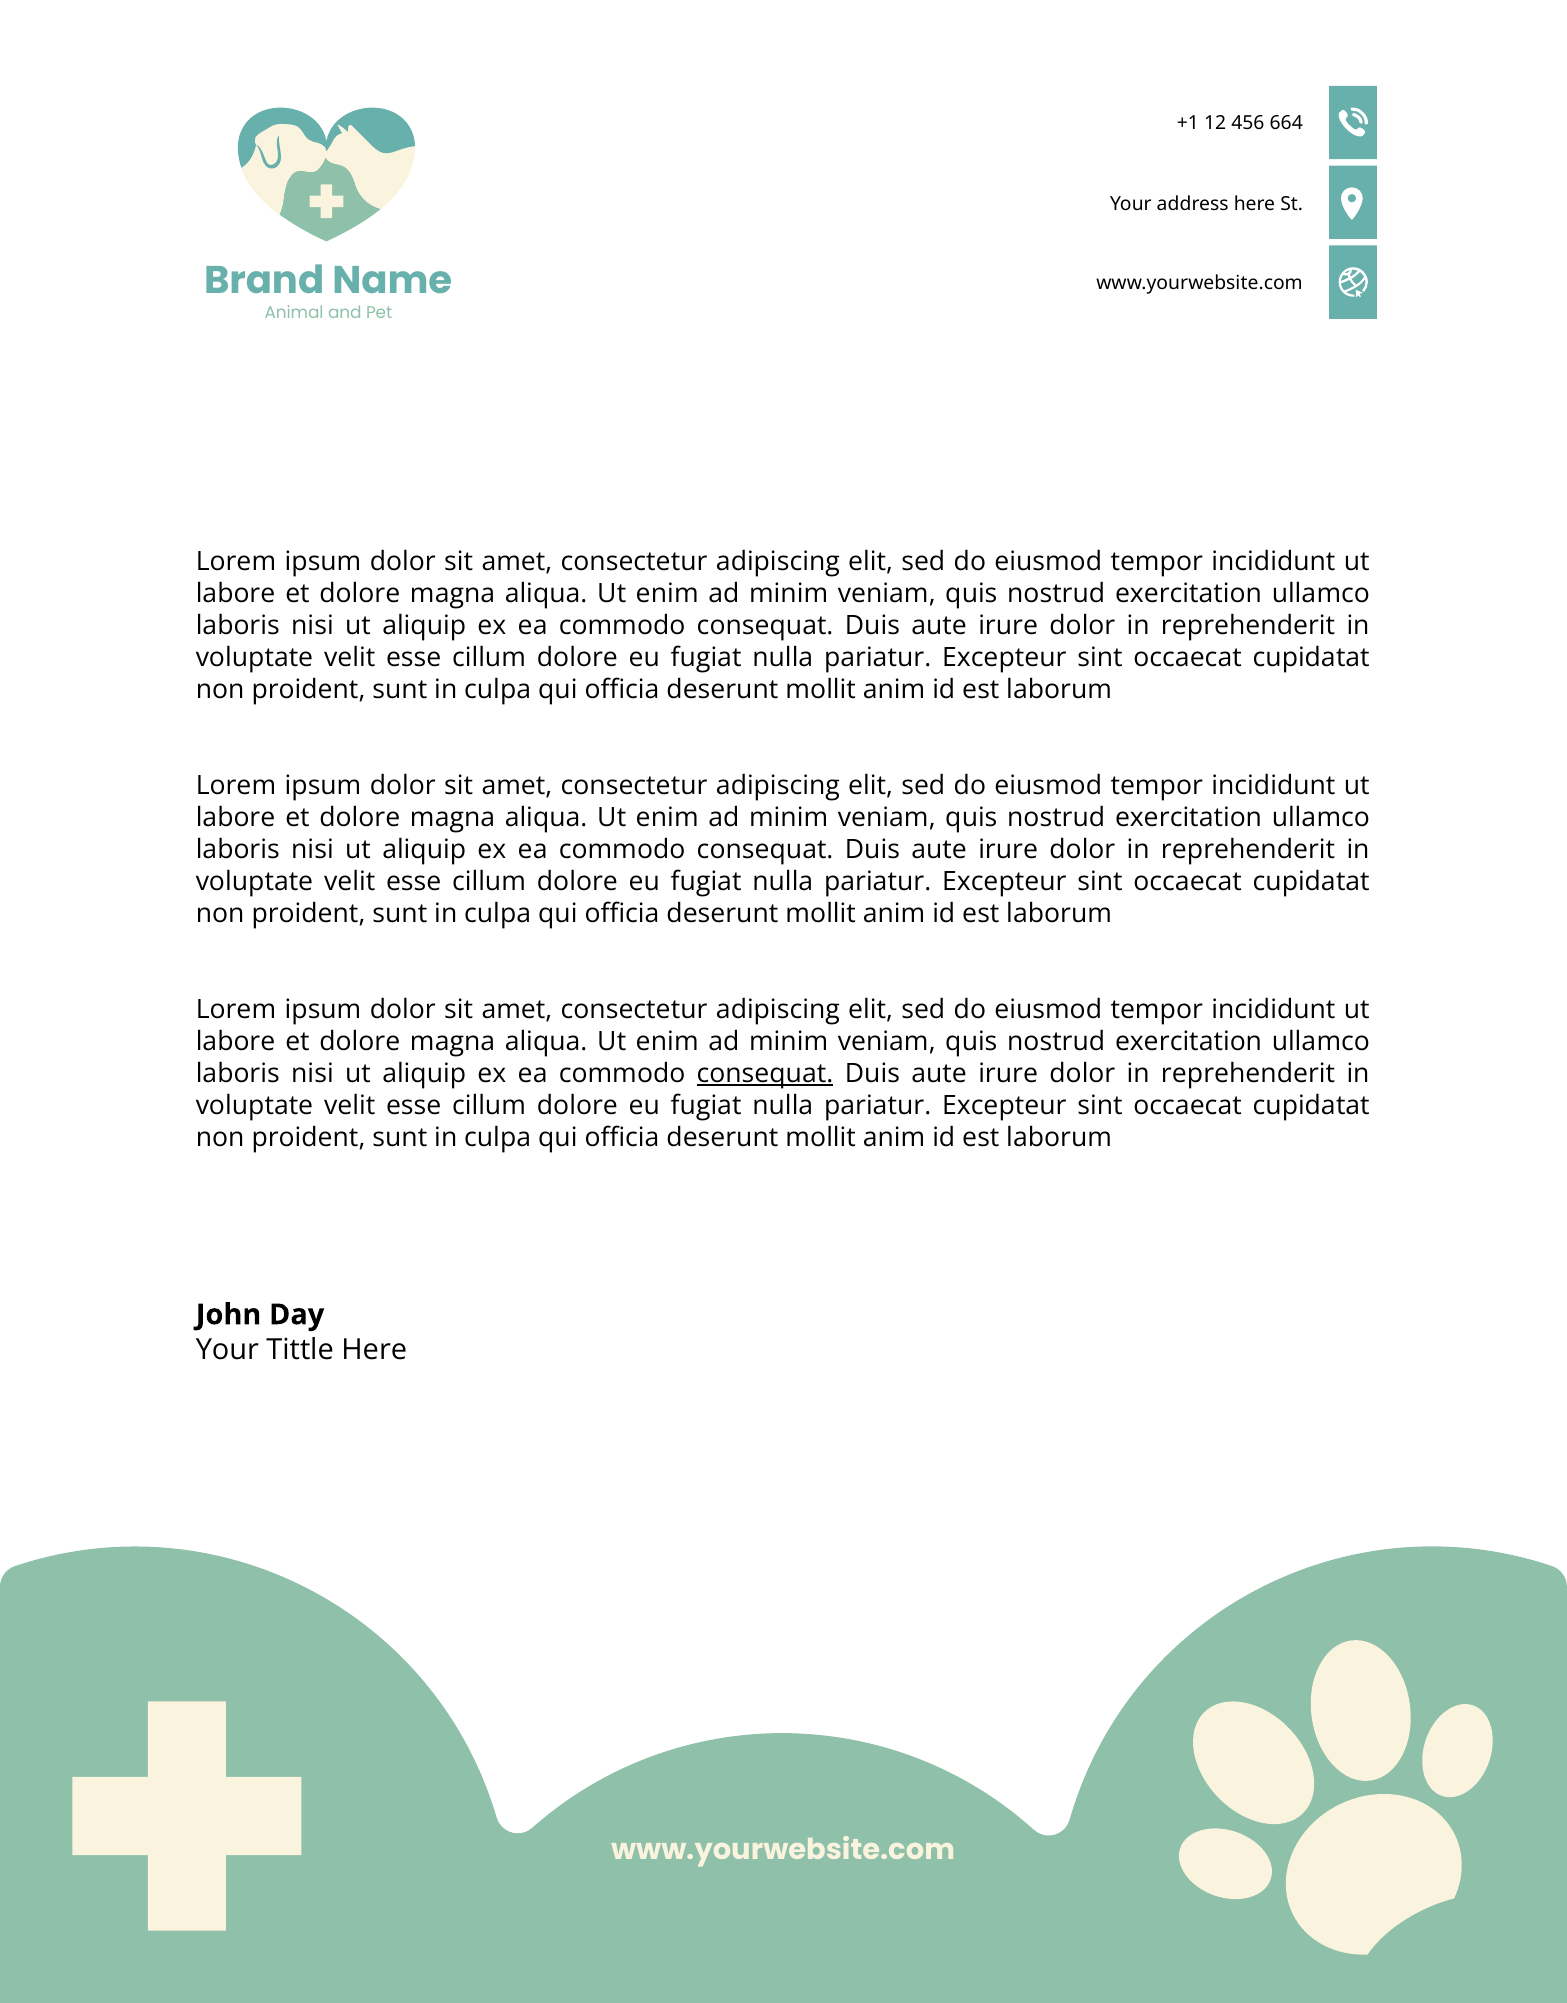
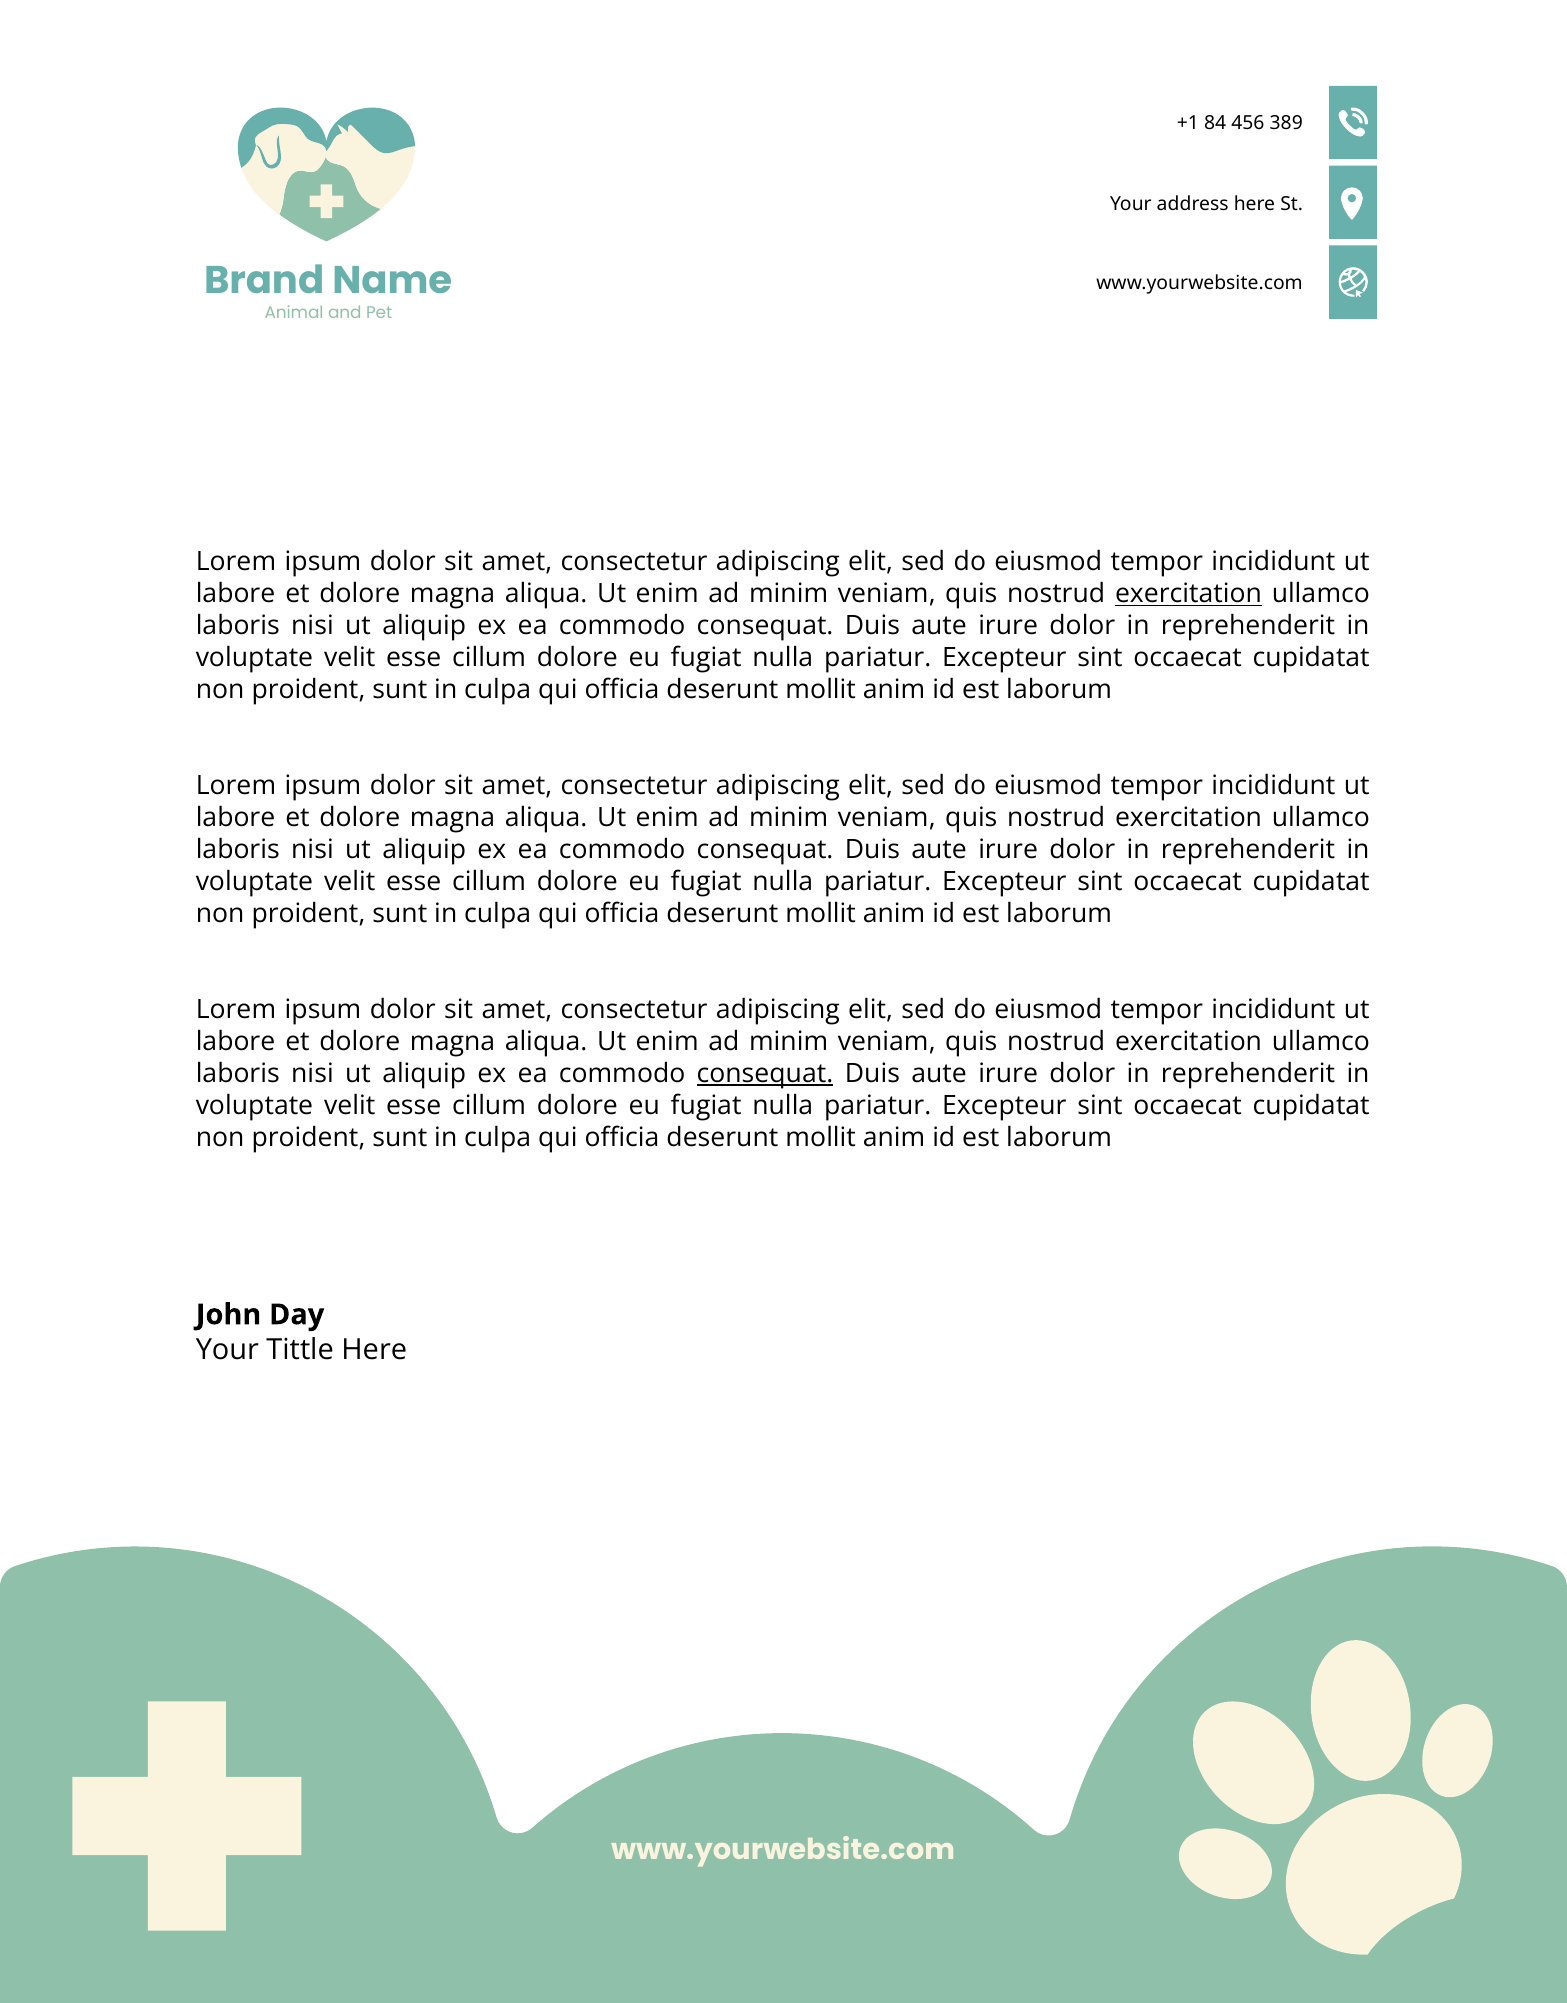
12: 12 -> 84
664: 664 -> 389
exercitation at (1189, 594) underline: none -> present
